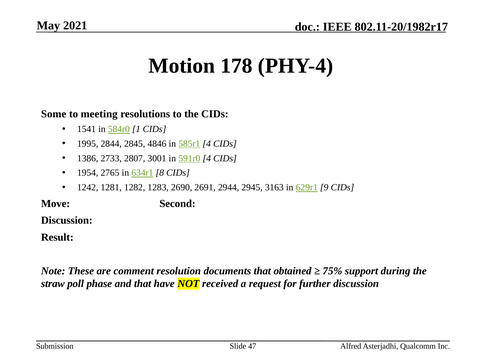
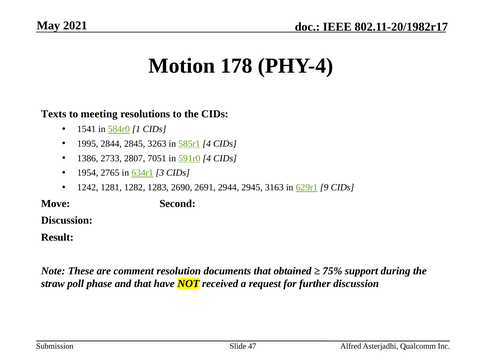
Some: Some -> Texts
4846: 4846 -> 3263
3001: 3001 -> 7051
8: 8 -> 3
